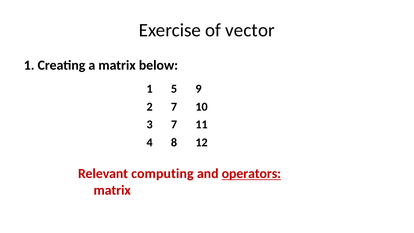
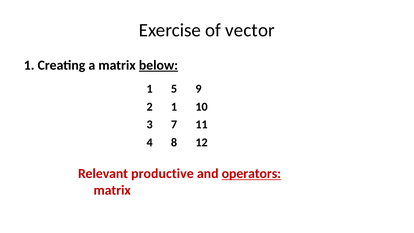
below underline: none -> present
2 7: 7 -> 1
computing: computing -> productive
